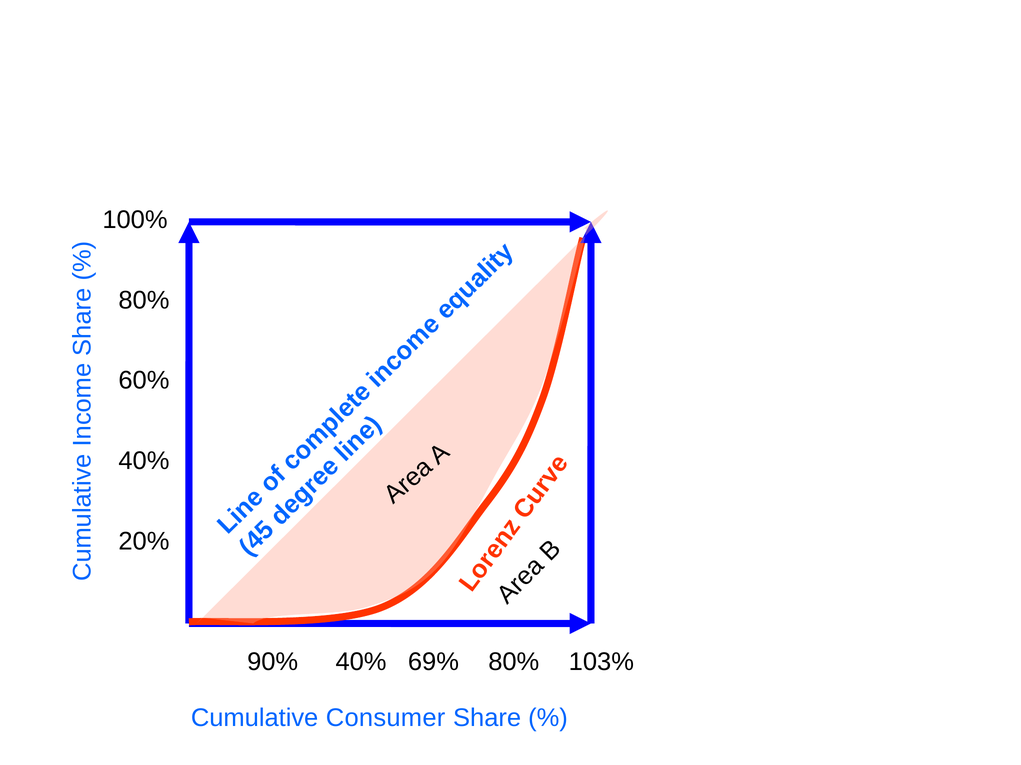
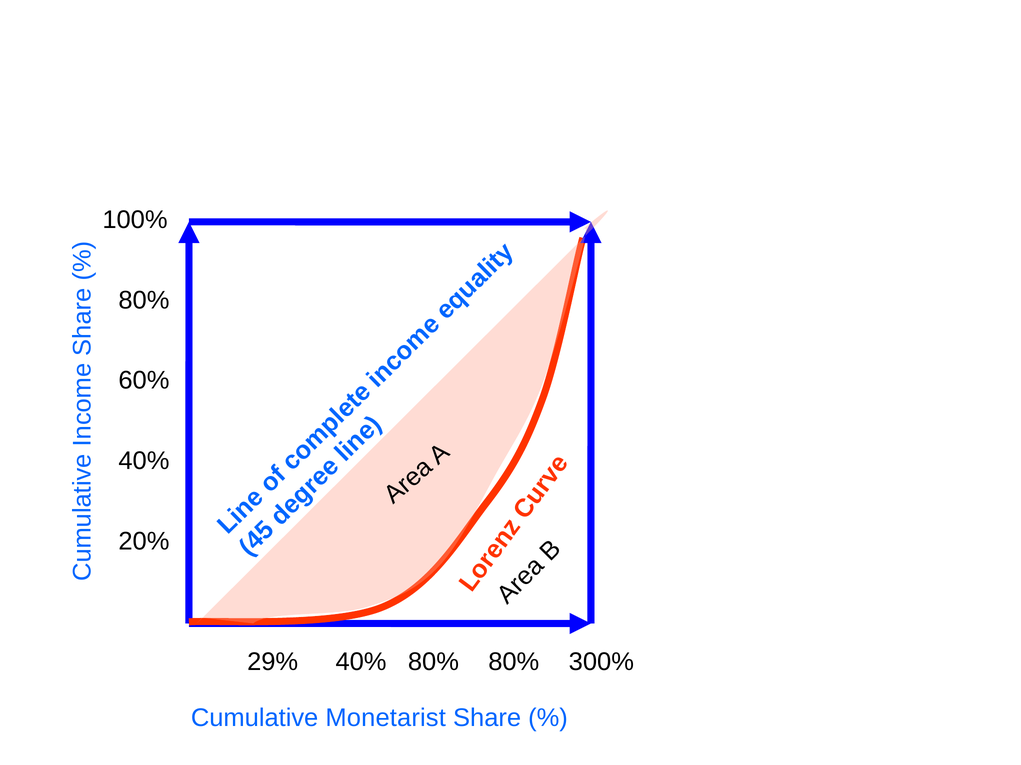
90%: 90% -> 29%
40% 69%: 69% -> 80%
103%: 103% -> 300%
Consumer: Consumer -> Monetarist
